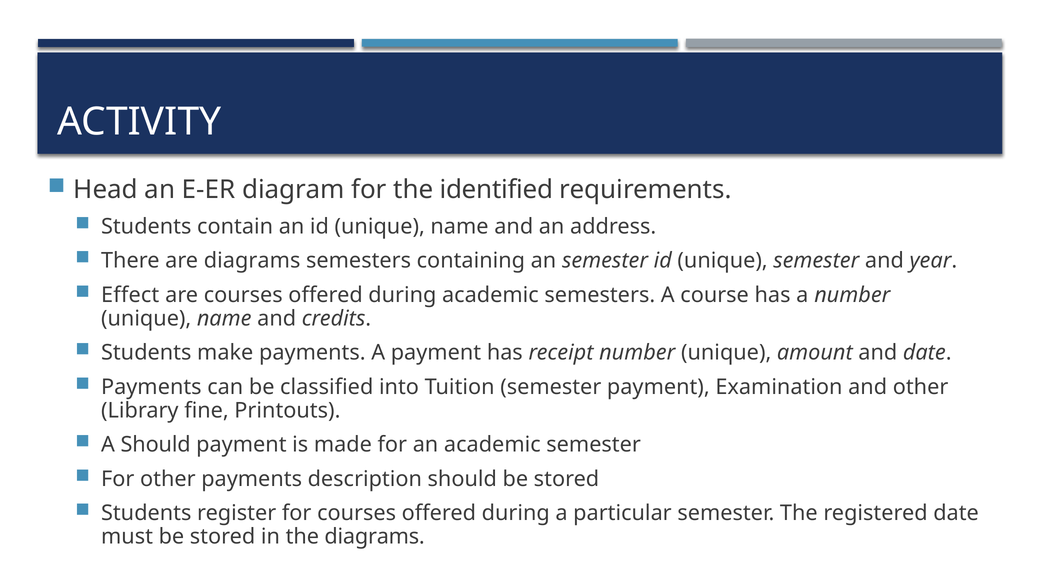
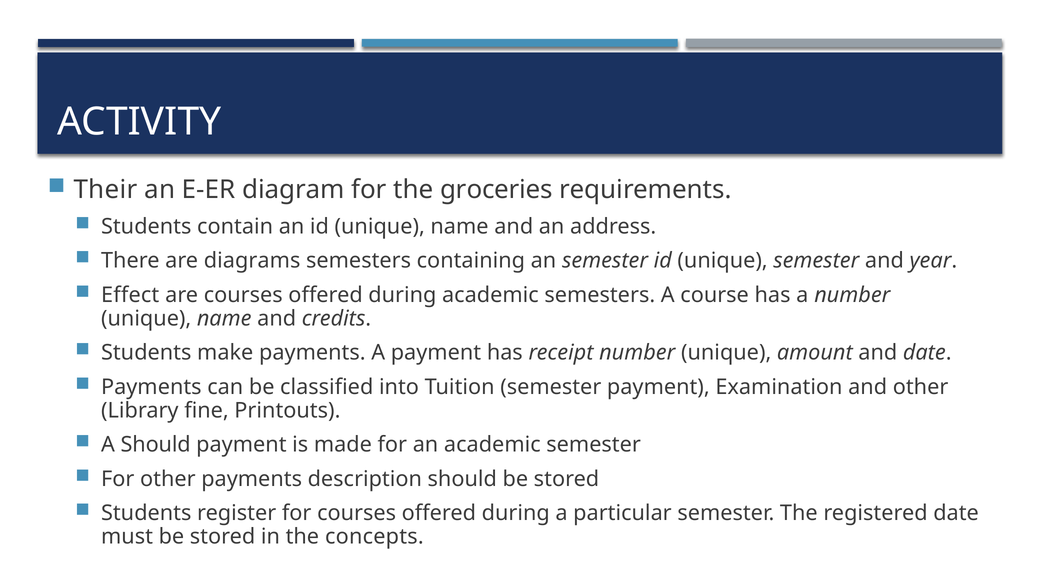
Head: Head -> Their
identified: identified -> groceries
the diagrams: diagrams -> concepts
